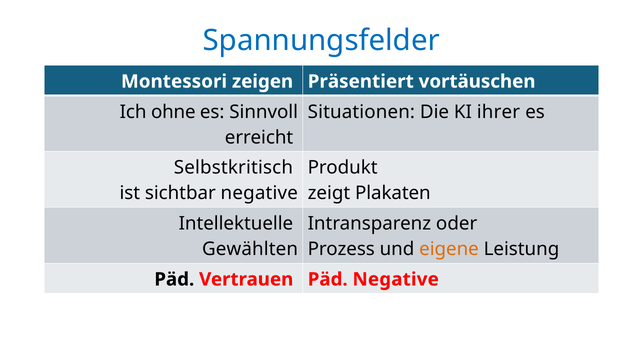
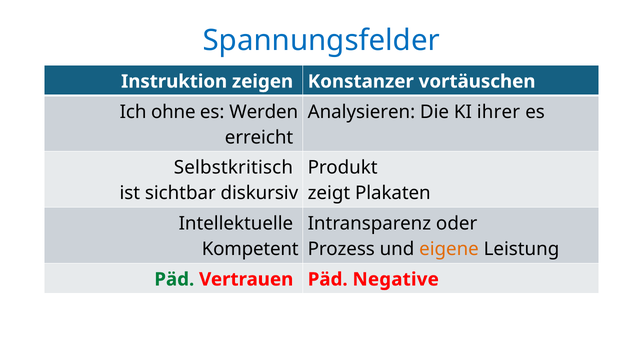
Montessori: Montessori -> Instruktion
Präsentiert: Präsentiert -> Konstanzer
Sinnvoll: Sinnvoll -> Werden
Situationen: Situationen -> Analysieren
sichtbar negative: negative -> diskursiv
Gewählten: Gewählten -> Kompetent
Päd at (174, 279) colour: black -> green
